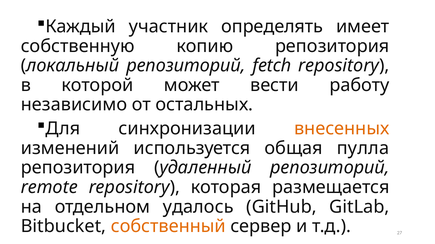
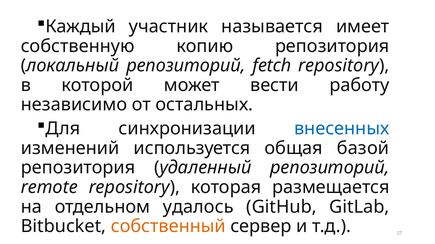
определять: определять -> называется
внесенных colour: orange -> blue
пулла: пулла -> базой
